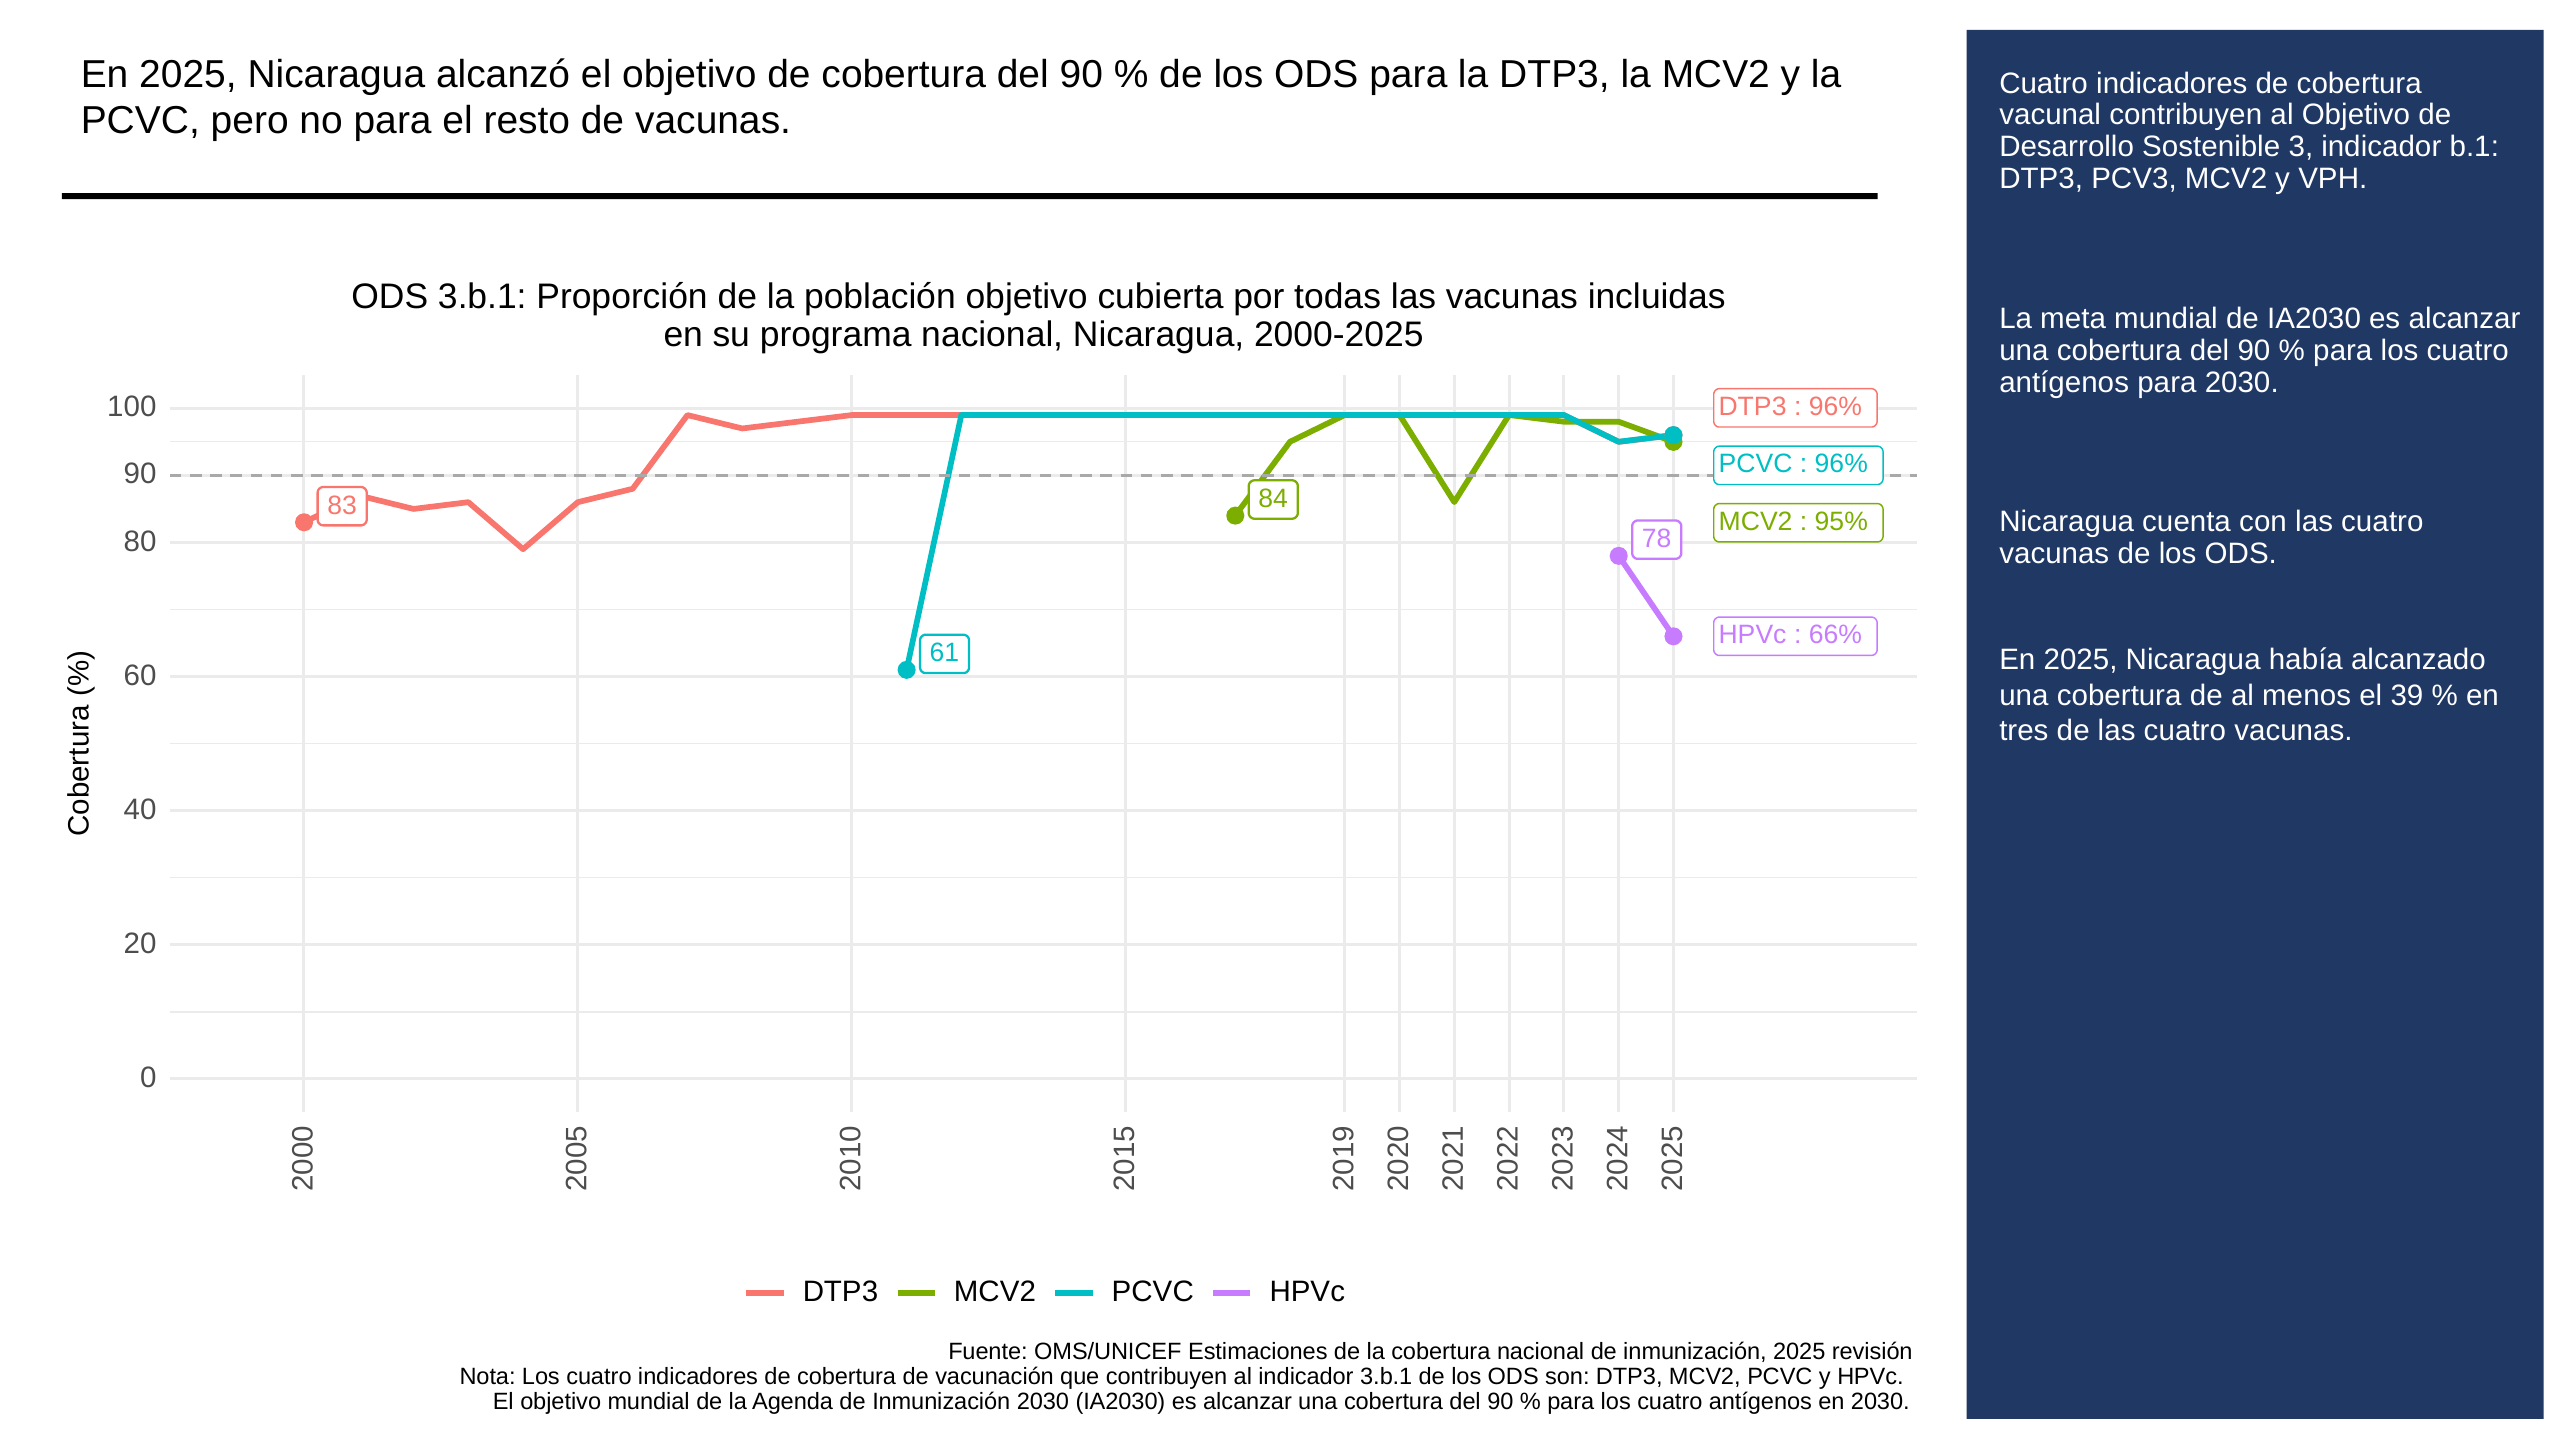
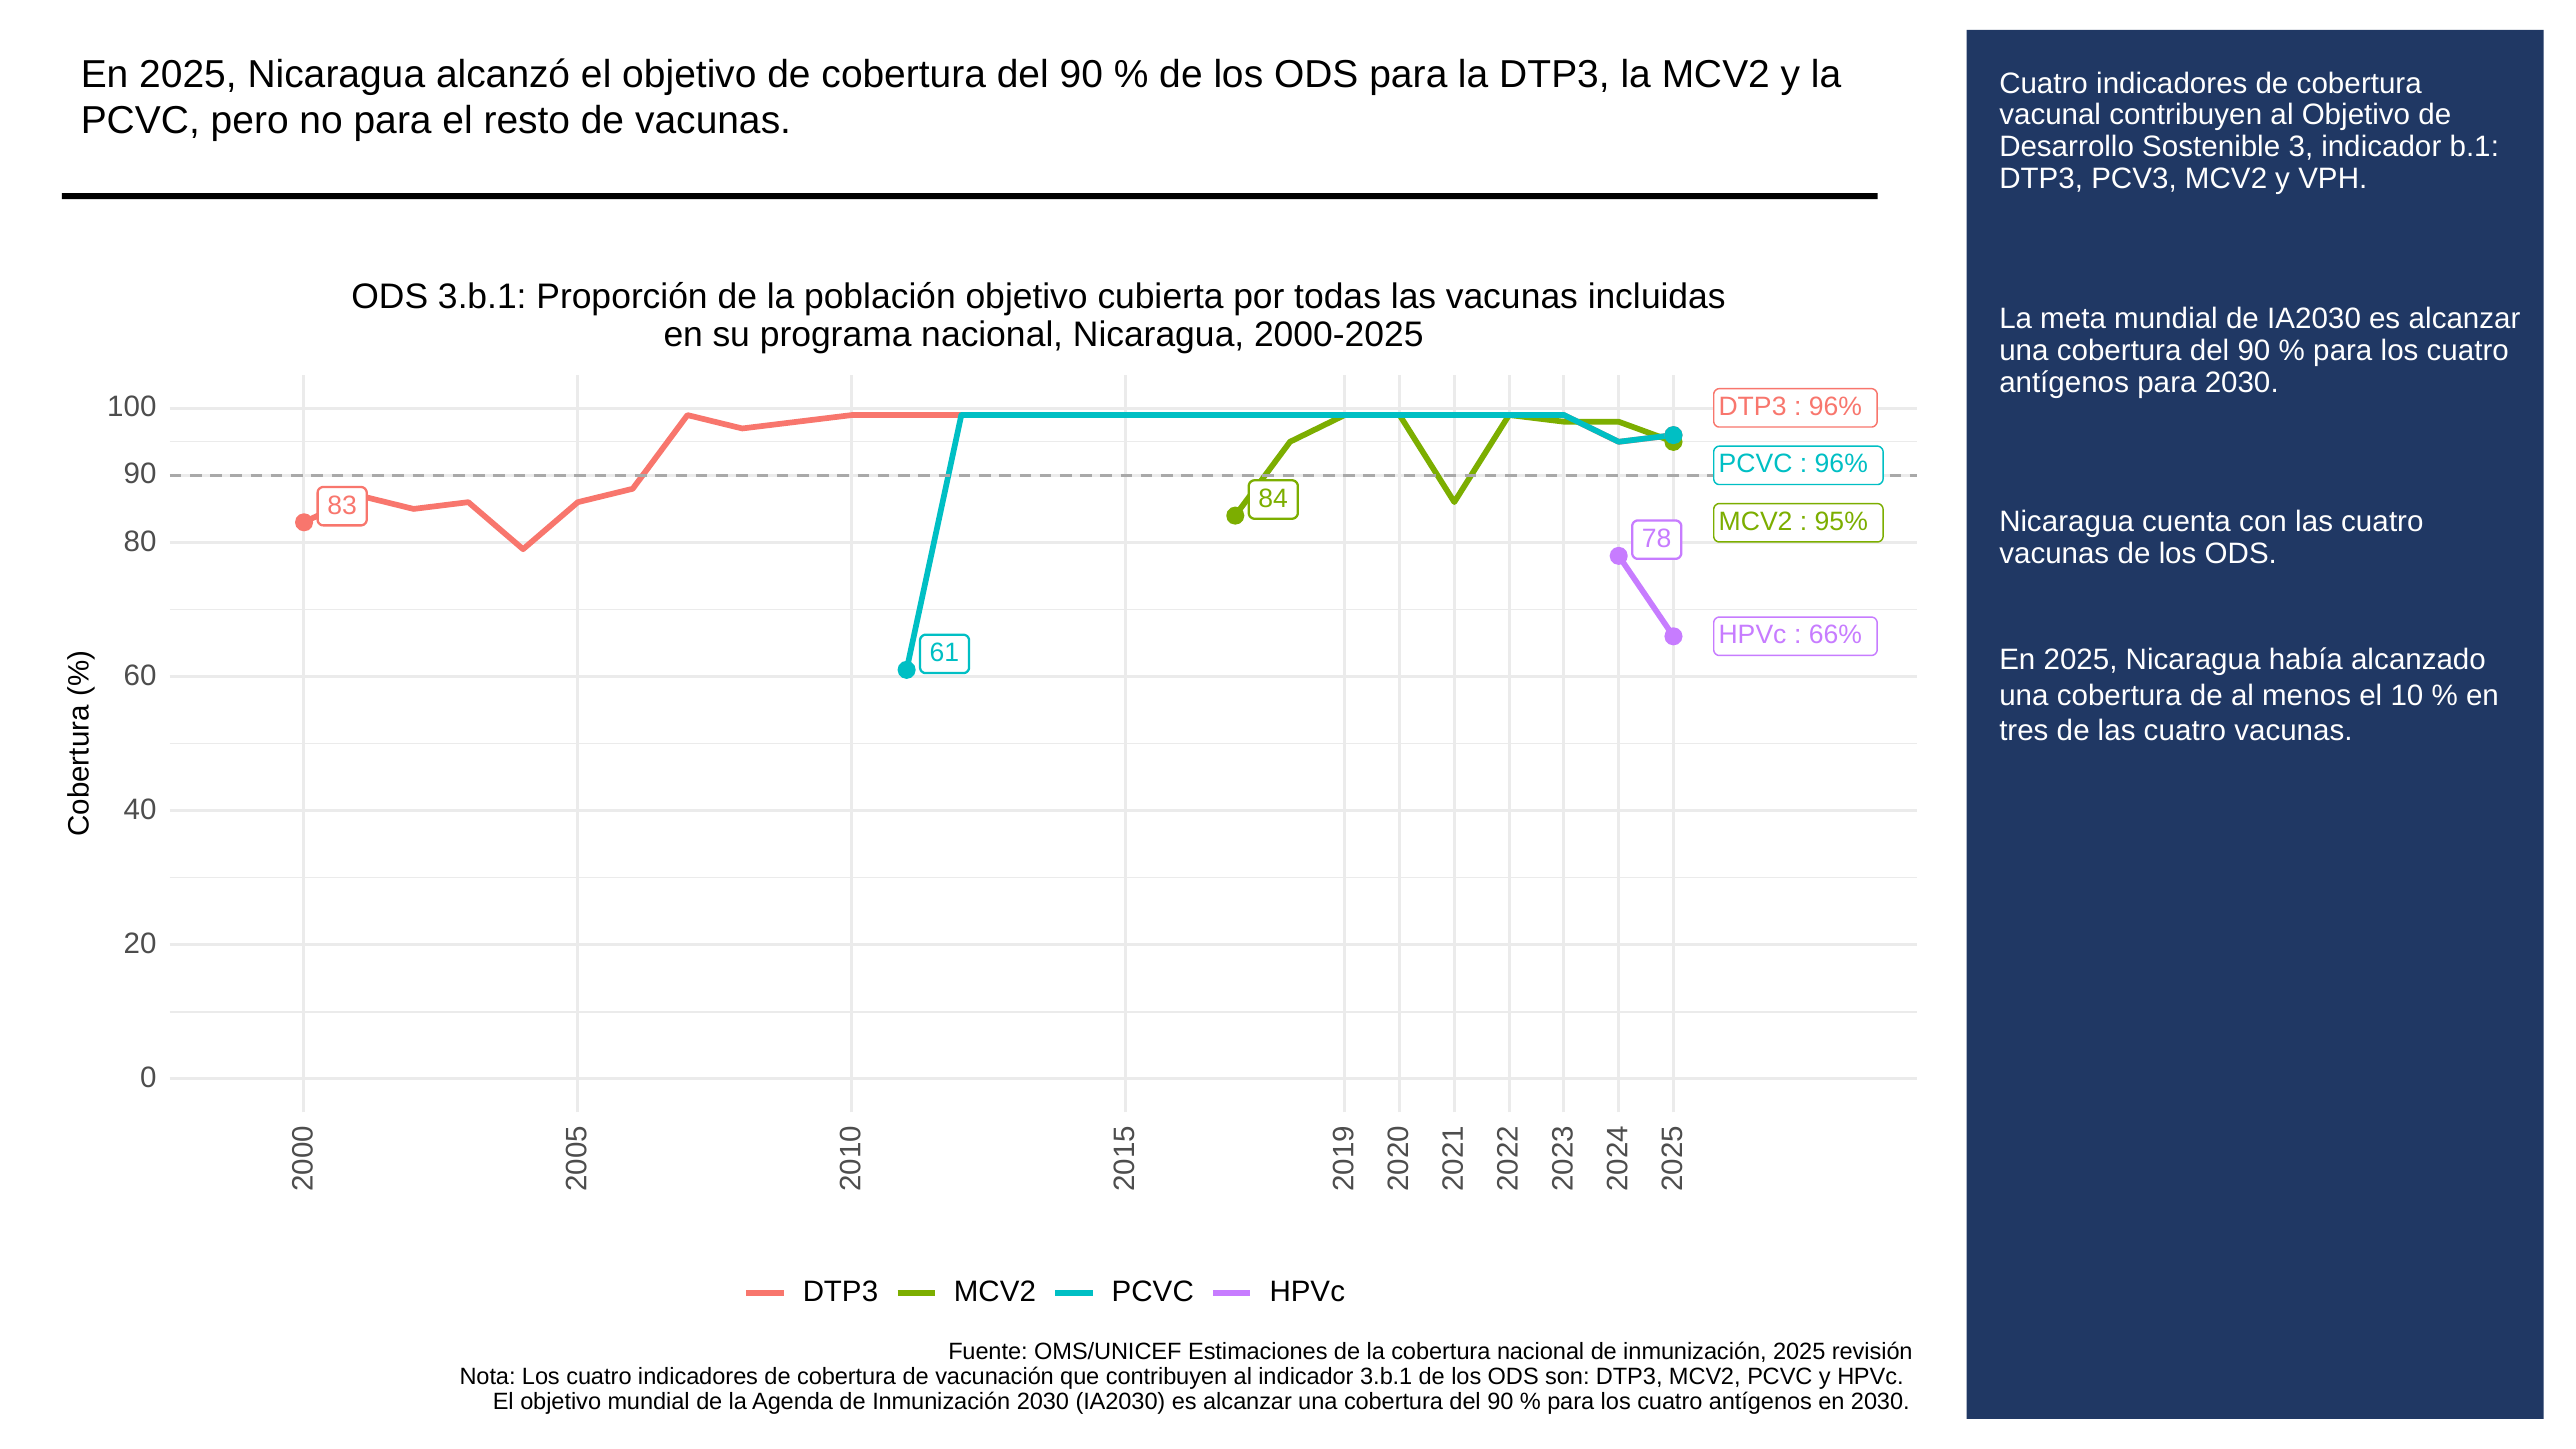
39: 39 -> 10
